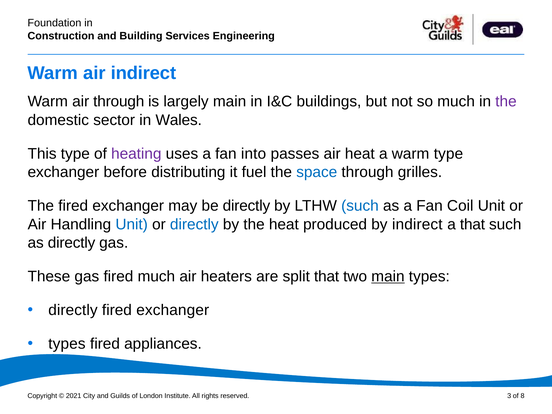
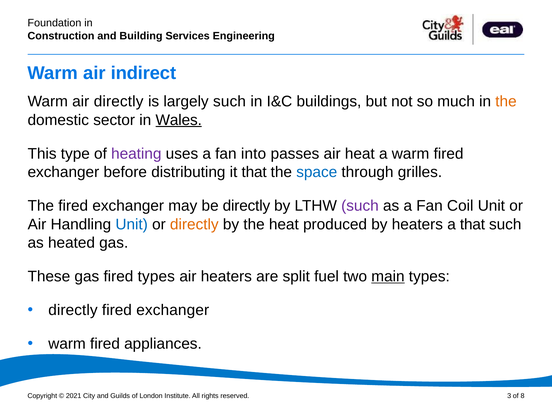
air through: through -> directly
largely main: main -> such
the at (506, 102) colour: purple -> orange
Wales underline: none -> present
a warm type: type -> fired
it fuel: fuel -> that
such at (360, 206) colour: blue -> purple
directly at (194, 224) colour: blue -> orange
by indirect: indirect -> heaters
as directly: directly -> heated
fired much: much -> types
split that: that -> fuel
types at (67, 344): types -> warm
